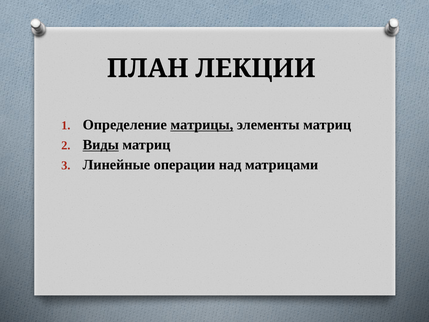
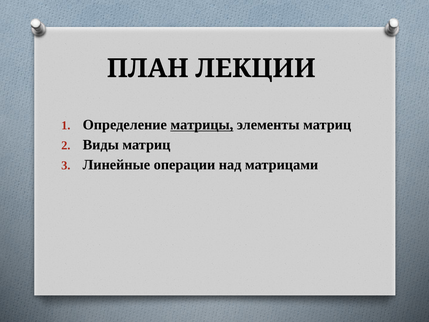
Виды underline: present -> none
